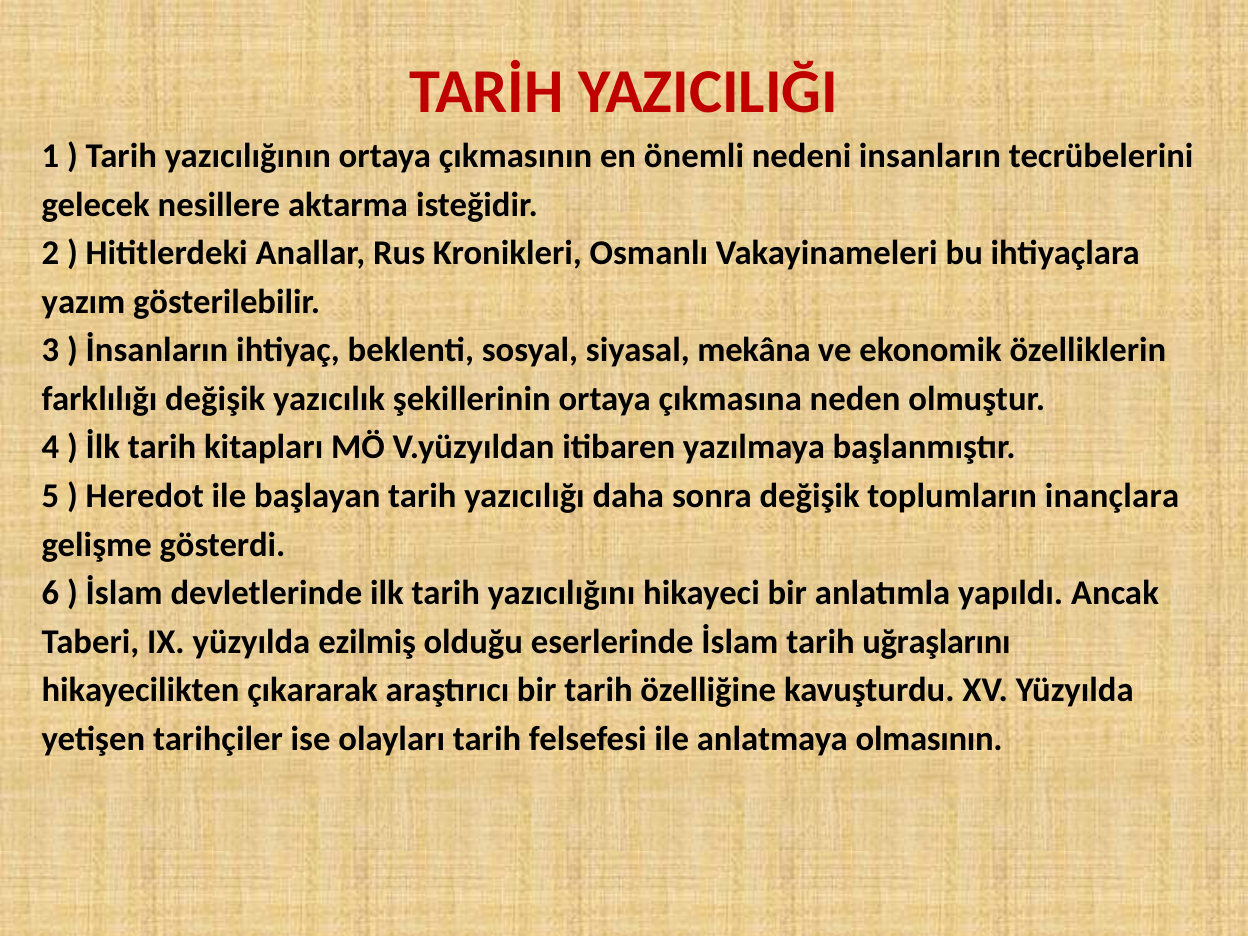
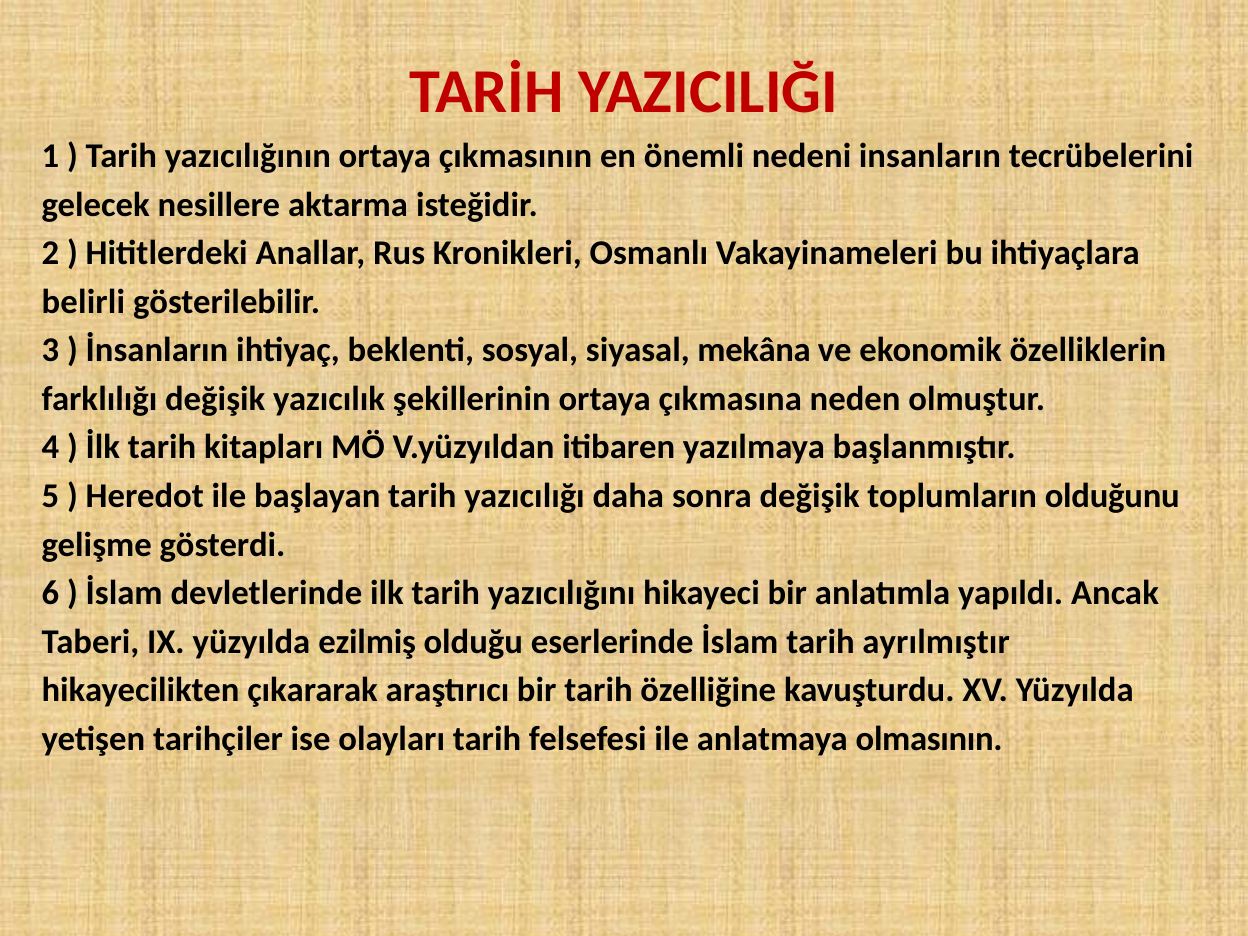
yazım: yazım -> belirli
inançlara: inançlara -> olduğunu
uğraşlarını: uğraşlarını -> ayrılmıştır
